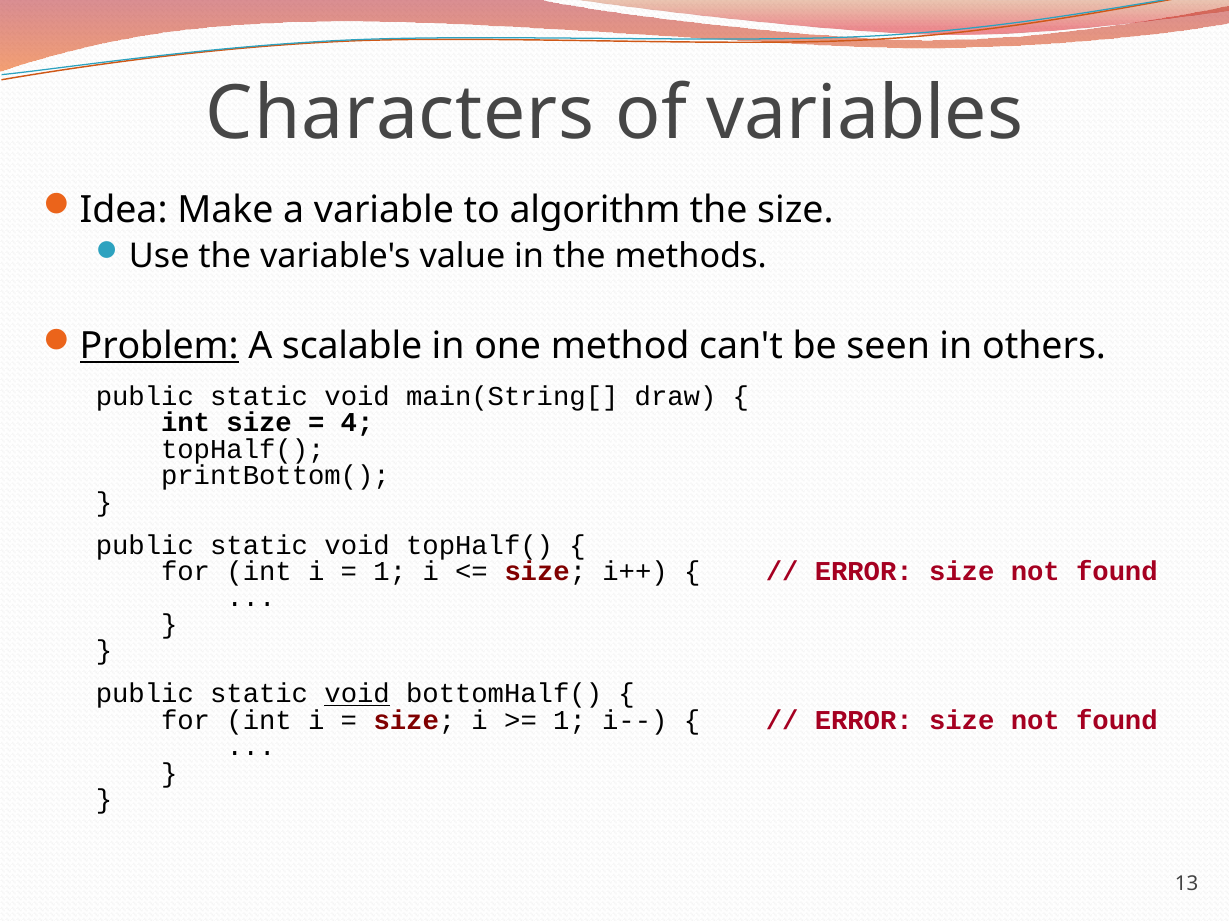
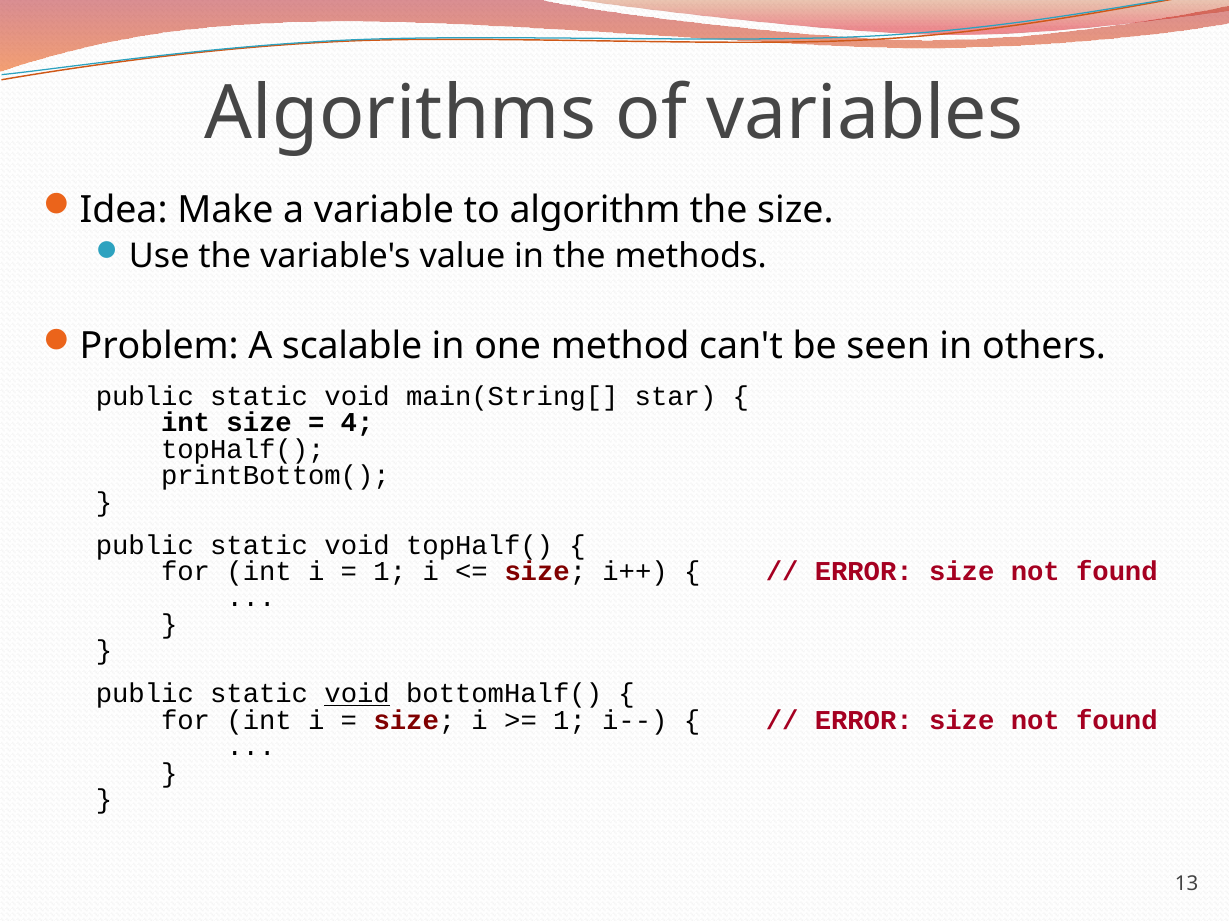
Characters: Characters -> Algorithms
Problem underline: present -> none
draw: draw -> star
